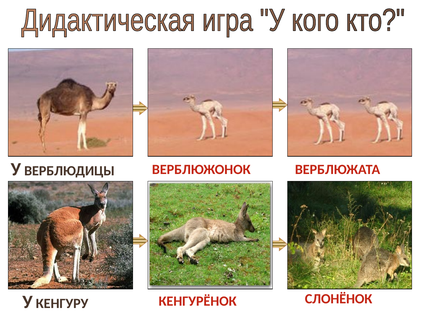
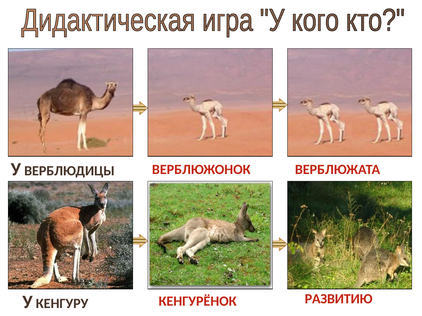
СЛОНЁНОК: СЛОНЁНОК -> РАЗВИТИЮ
